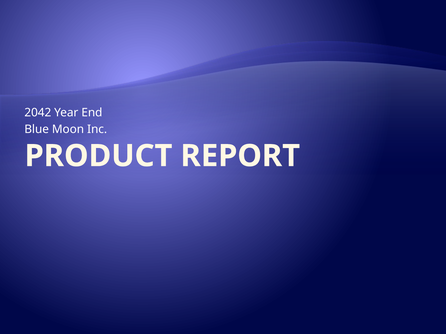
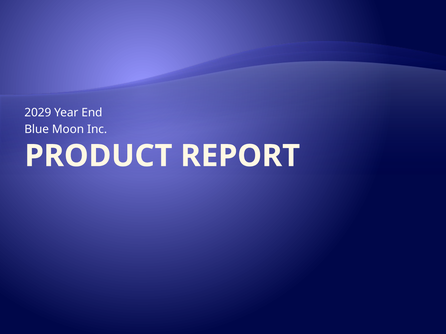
2042: 2042 -> 2029
